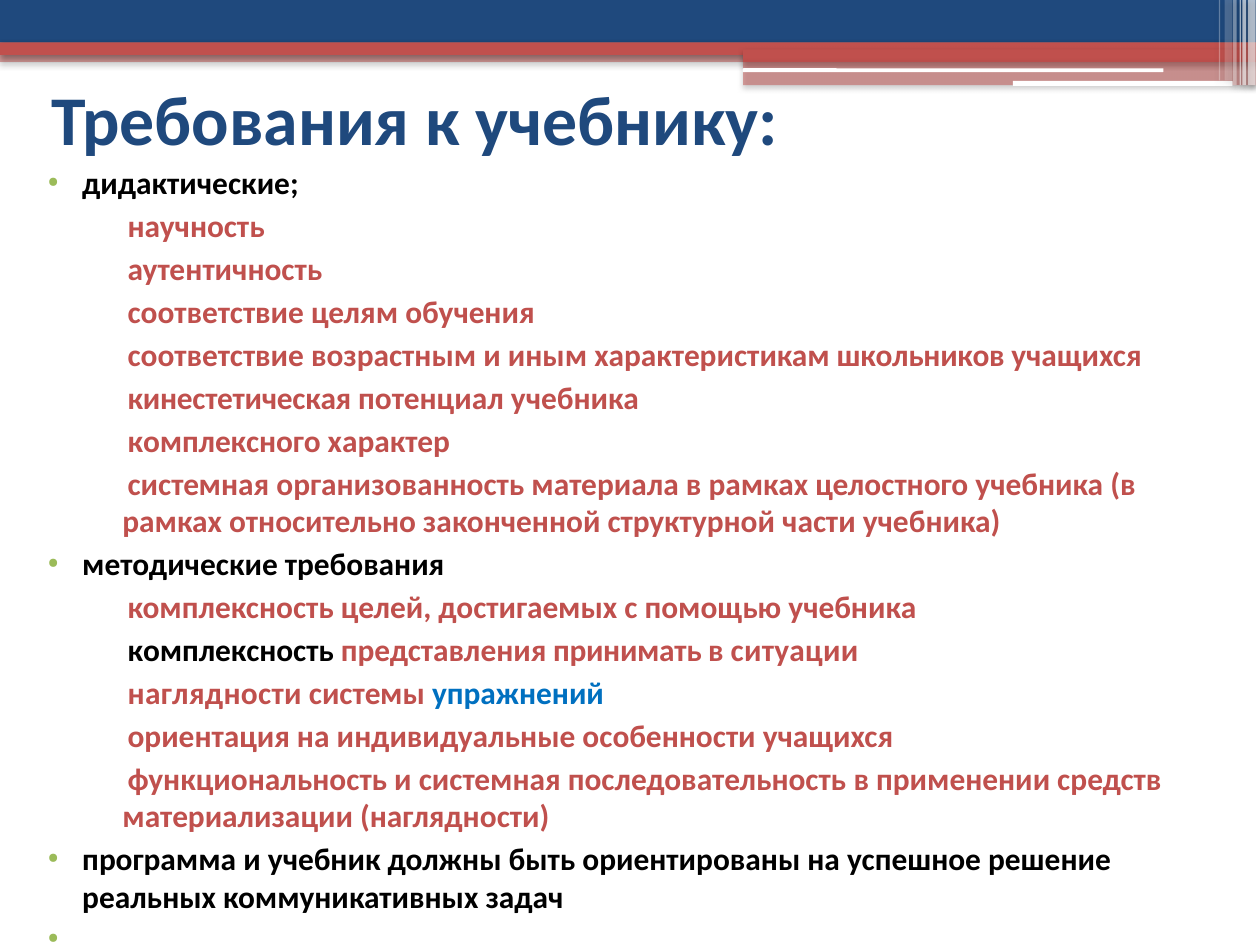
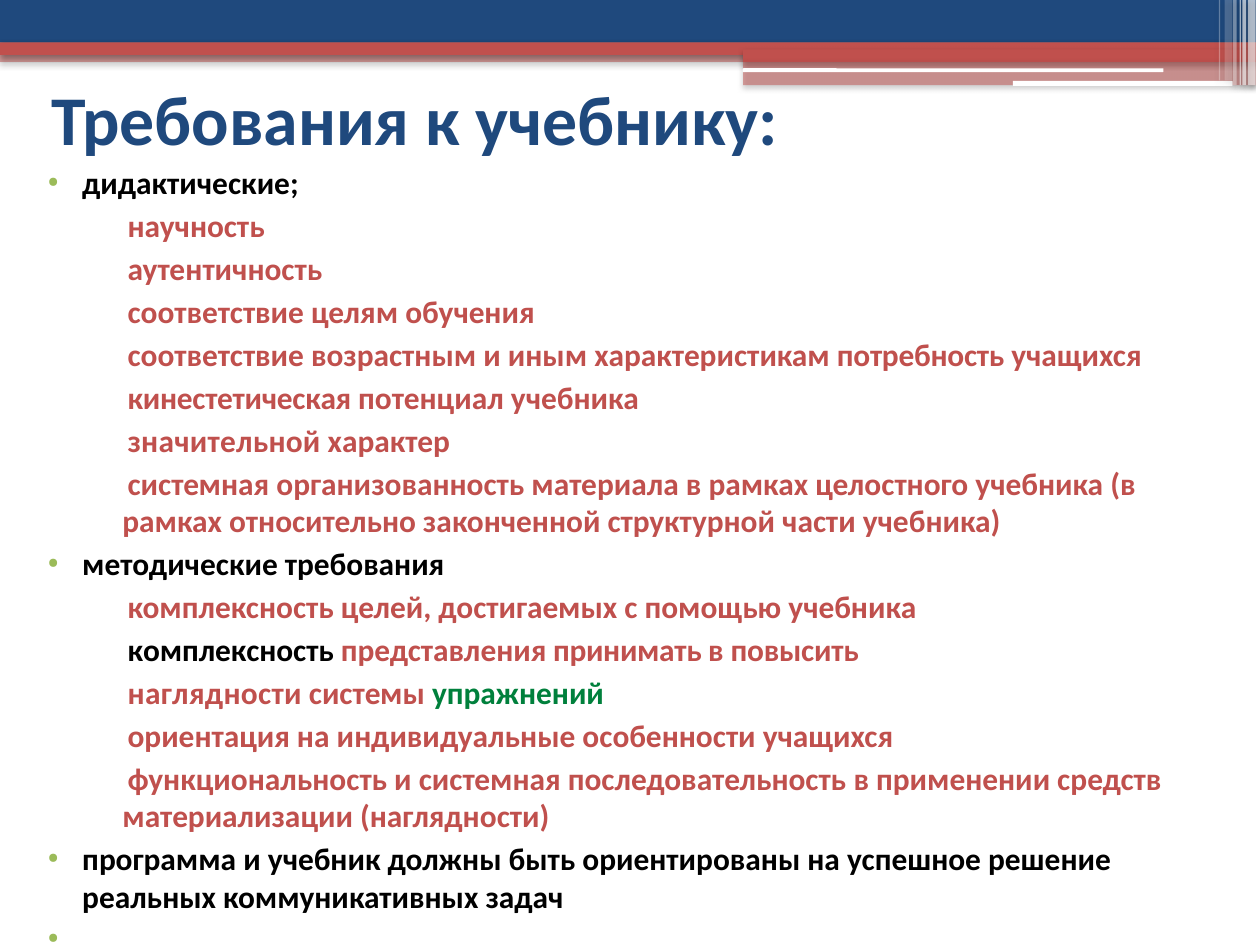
школьников: школьников -> потребность
комплексного: комплексного -> значительной
ситуации: ситуации -> повысить
упражнений colour: blue -> green
